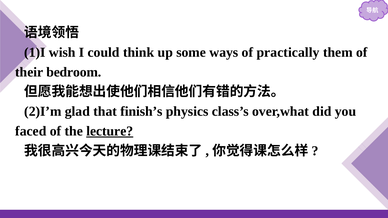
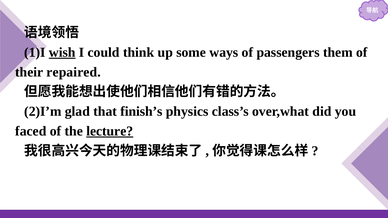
wish underline: none -> present
practically: practically -> passengers
bedroom: bedroom -> repaired
